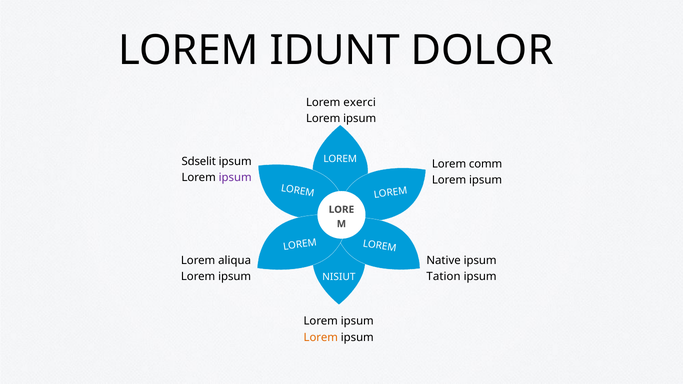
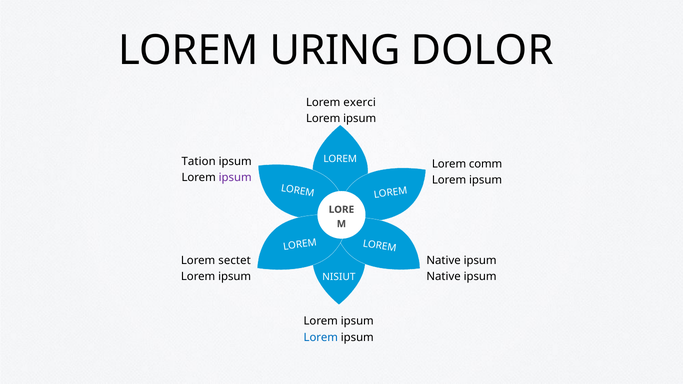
IDUNT: IDUNT -> URING
Sdselit: Sdselit -> Tation
aliqua: aliqua -> sectet
Tation at (444, 277): Tation -> Native
Lorem at (321, 338) colour: orange -> blue
